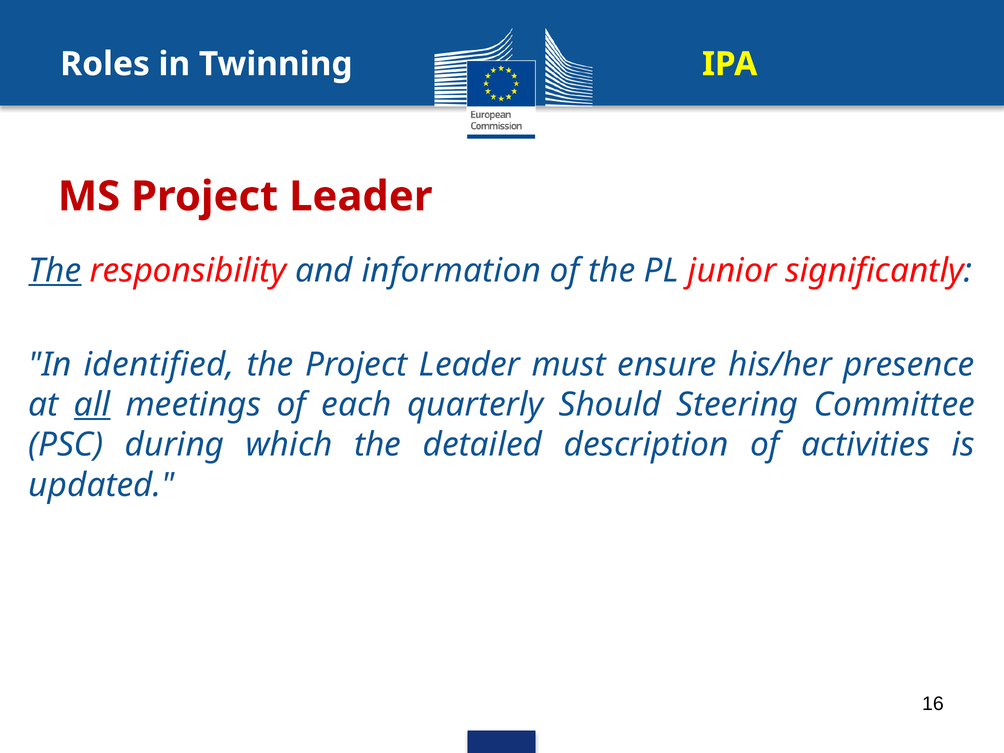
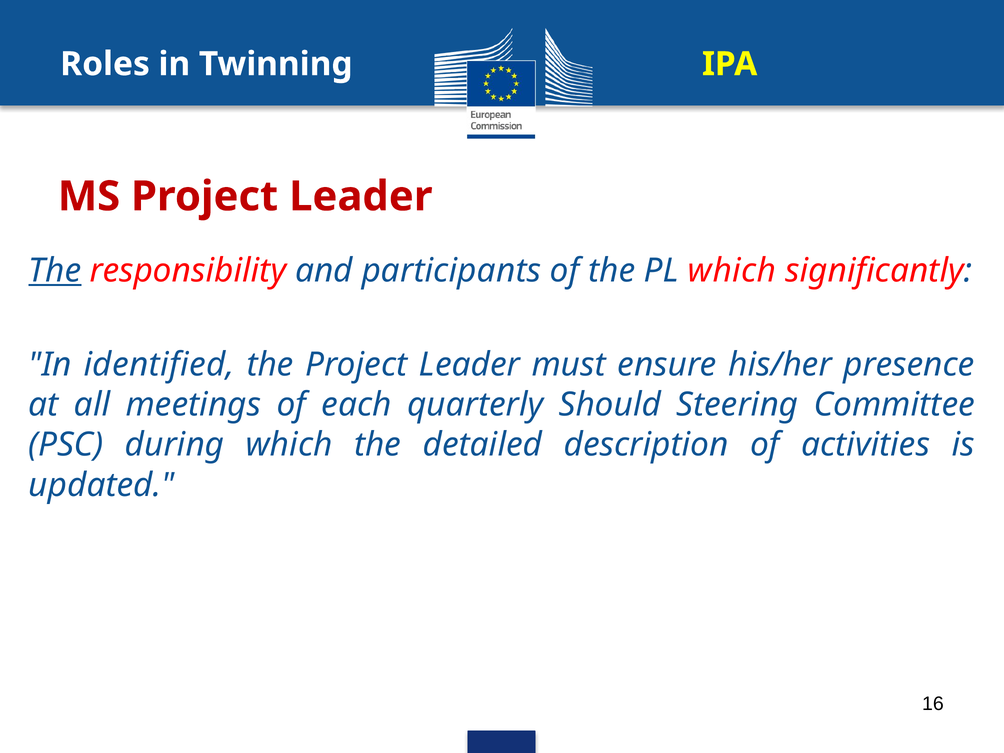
information: information -> participants
PL junior: junior -> which
all underline: present -> none
